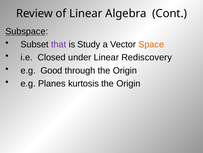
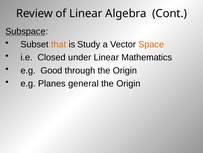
that colour: purple -> orange
Rediscovery: Rediscovery -> Mathematics
kurtosis: kurtosis -> general
